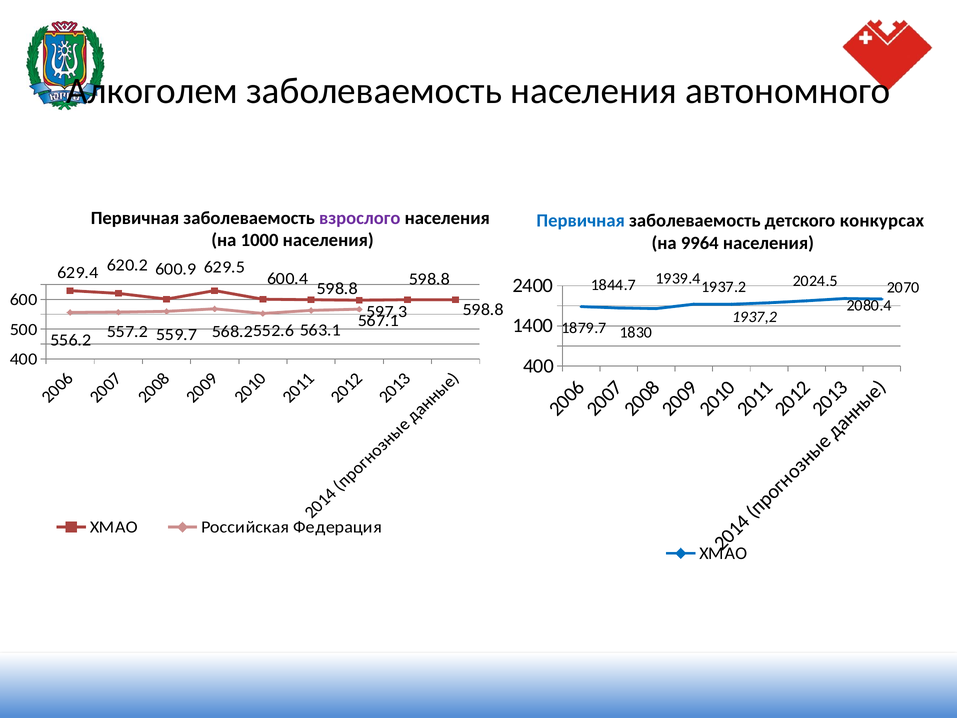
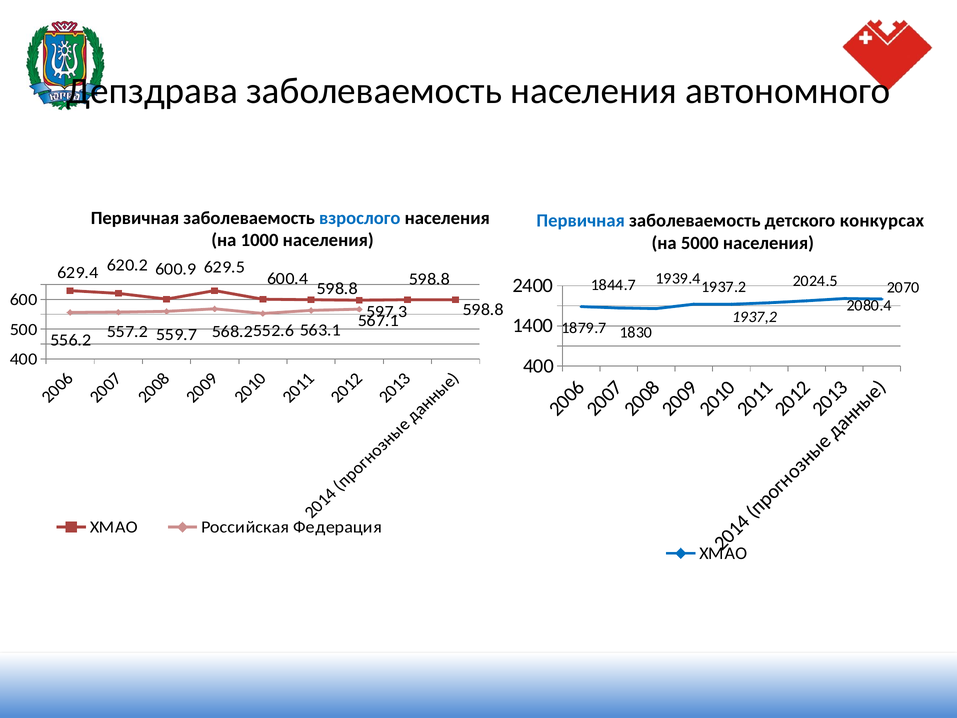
Алкоголем: Алкоголем -> Депздрава
взрослого colour: purple -> blue
9964: 9964 -> 5000
